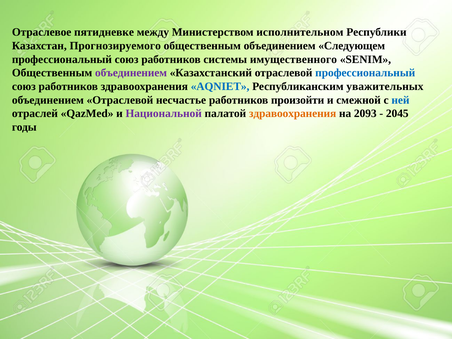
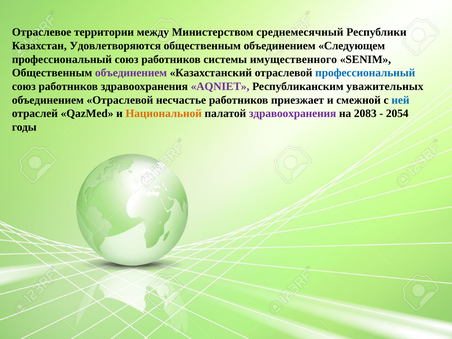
пятидневке: пятидневке -> территории
исполнительном: исполнительном -> среднемесячный
Прогнозируемого: Прогнозируемого -> Удовлетворяются
AQNIET colour: blue -> purple
произойти: произойти -> приезжает
Национальной colour: purple -> orange
здравоохранения at (293, 114) colour: orange -> purple
2093: 2093 -> 2083
2045: 2045 -> 2054
